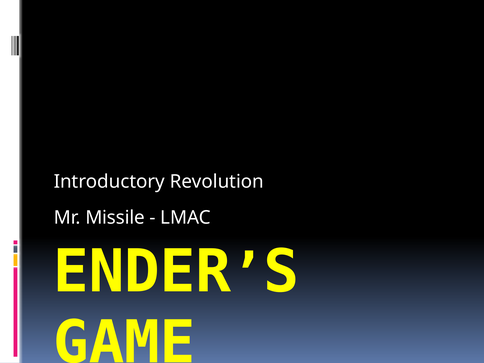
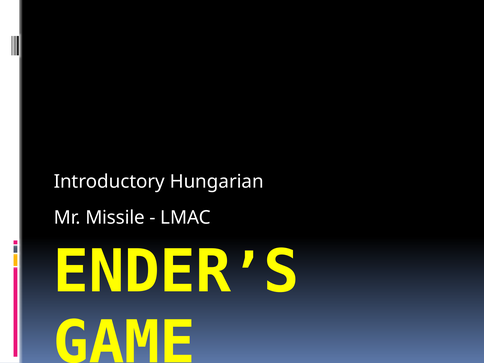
Revolution: Revolution -> Hungarian
